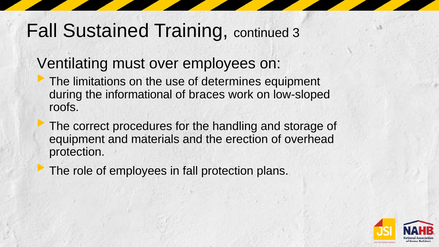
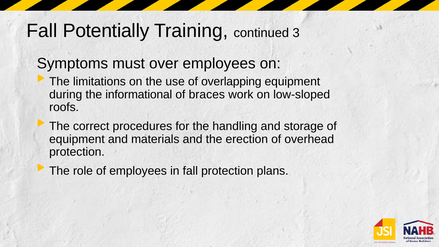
Sustained: Sustained -> Potentially
Ventilating: Ventilating -> Symptoms
determines: determines -> overlapping
